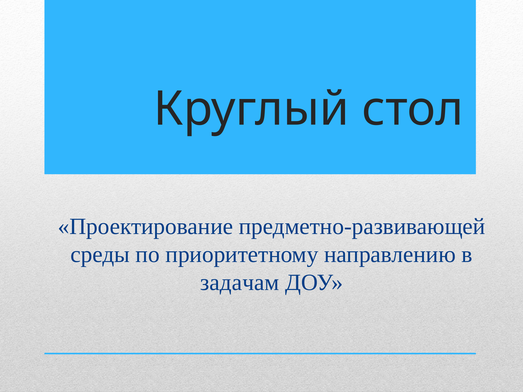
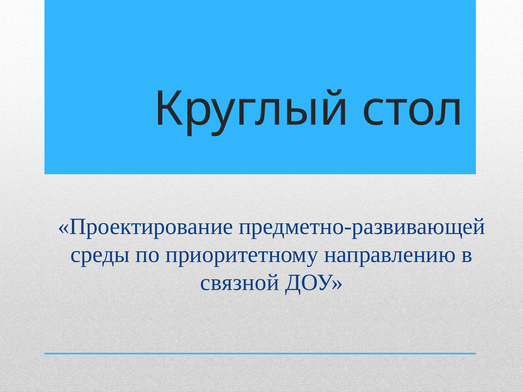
задачам: задачам -> связной
